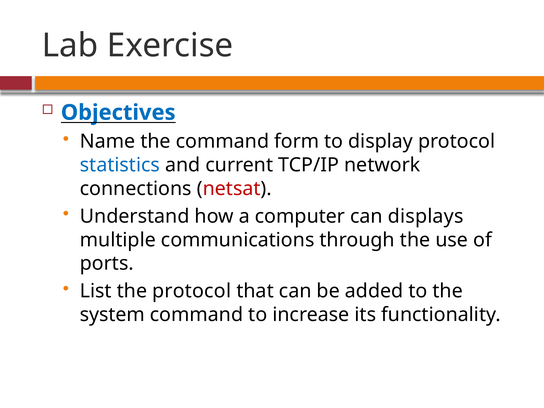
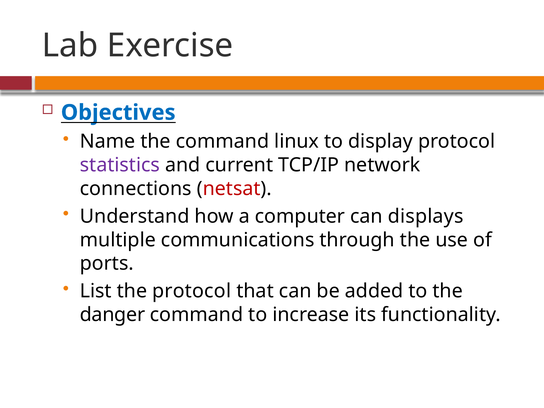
form: form -> linux
statistics colour: blue -> purple
system: system -> danger
